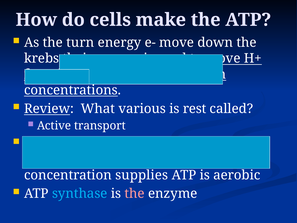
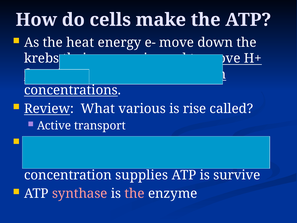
turn: turn -> heat
rest: rest -> rise
aerobic: aerobic -> survive
synthase colour: light blue -> pink
